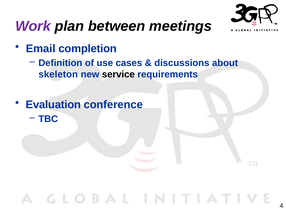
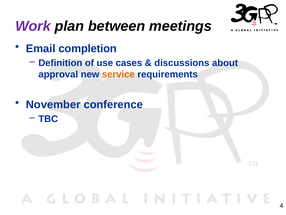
skeleton: skeleton -> approval
service colour: black -> orange
Evaluation: Evaluation -> November
